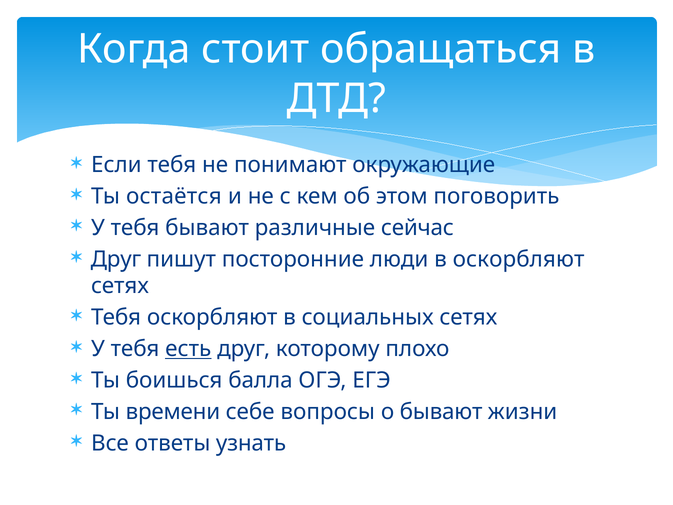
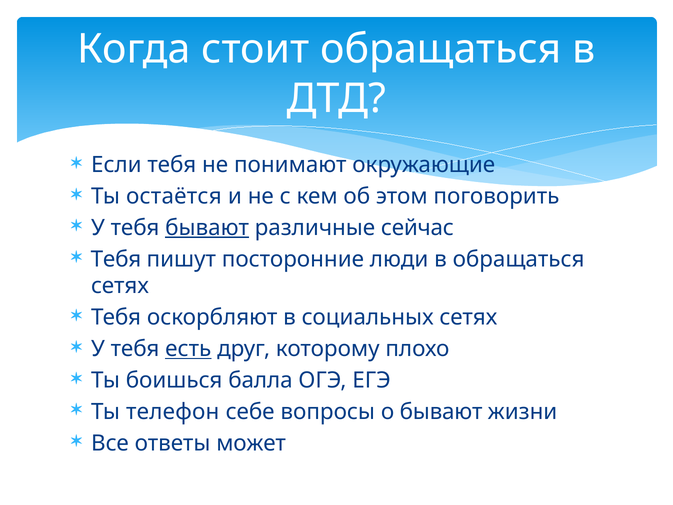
бывают at (207, 228) underline: none -> present
Друг at (116, 259): Друг -> Тебя
в оскорбляют: оскорбляют -> обращаться
времени: времени -> телефон
узнать: узнать -> может
